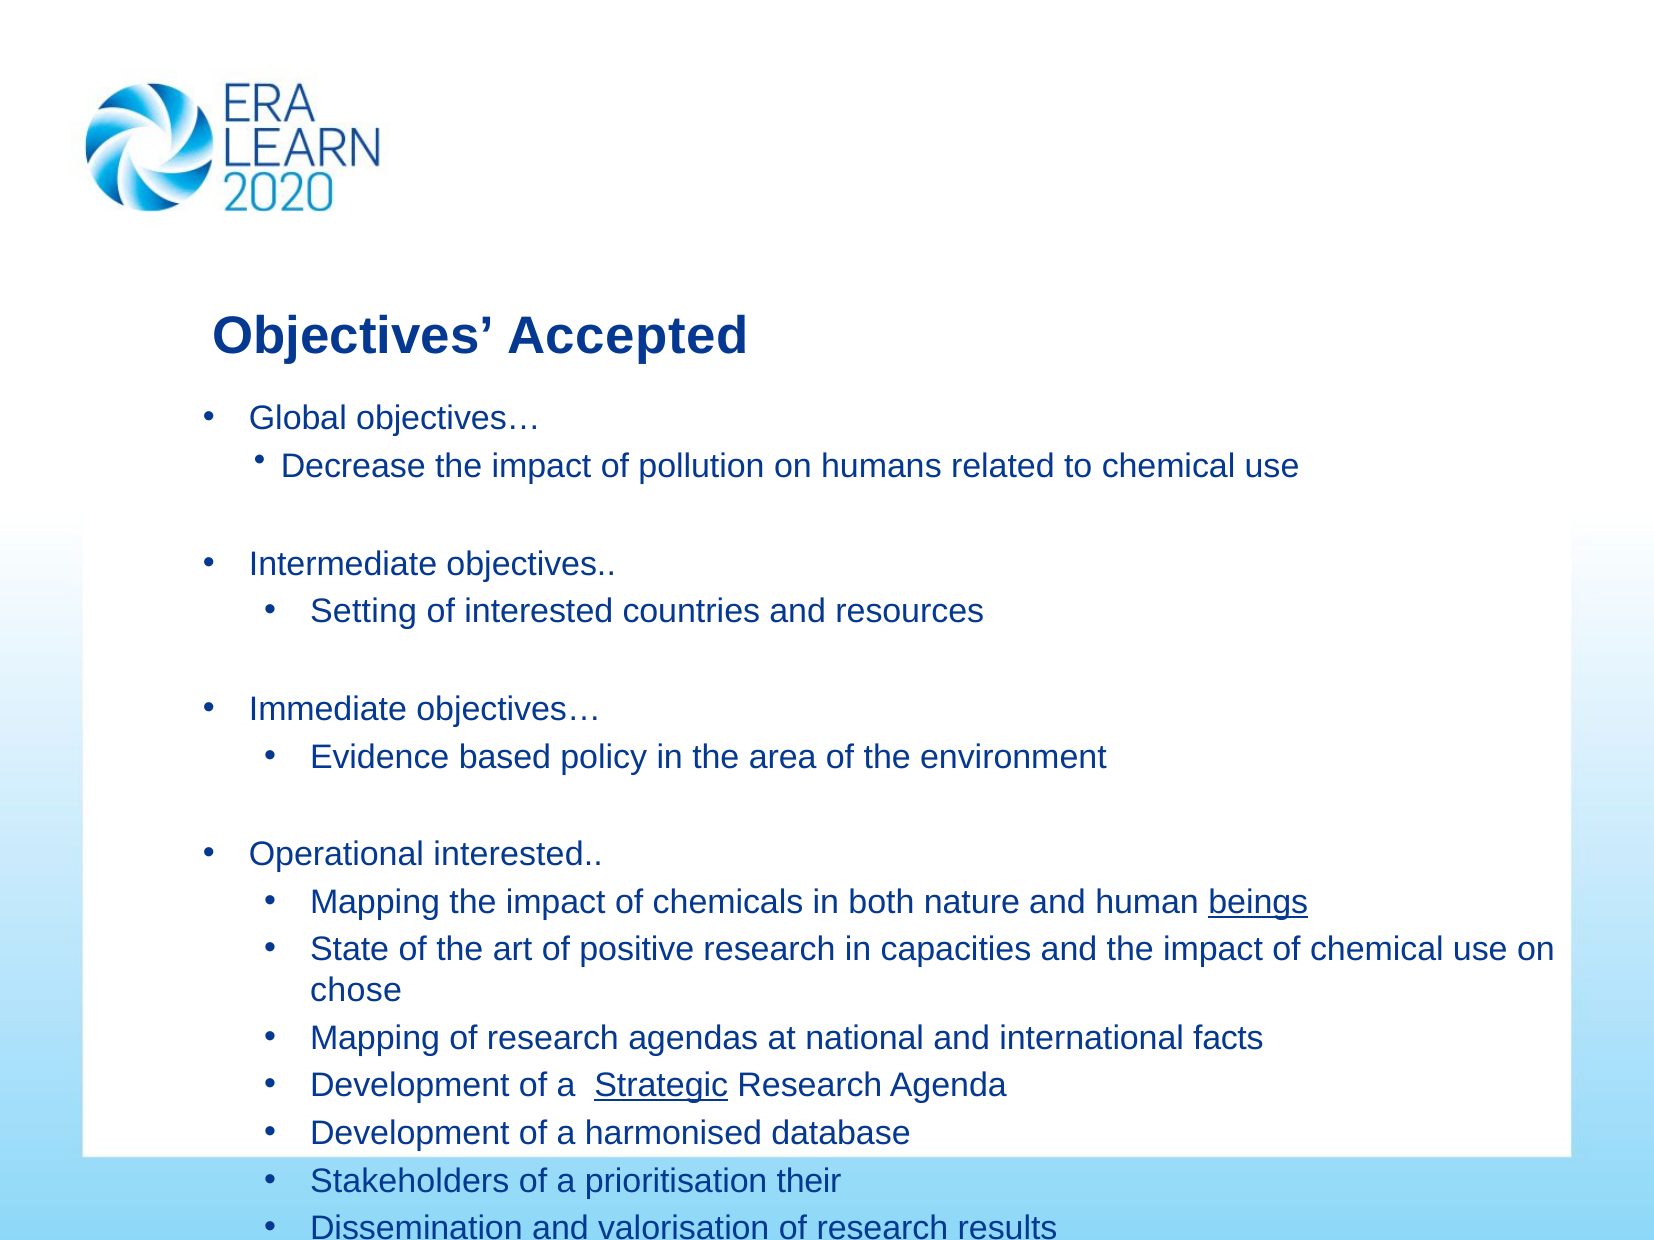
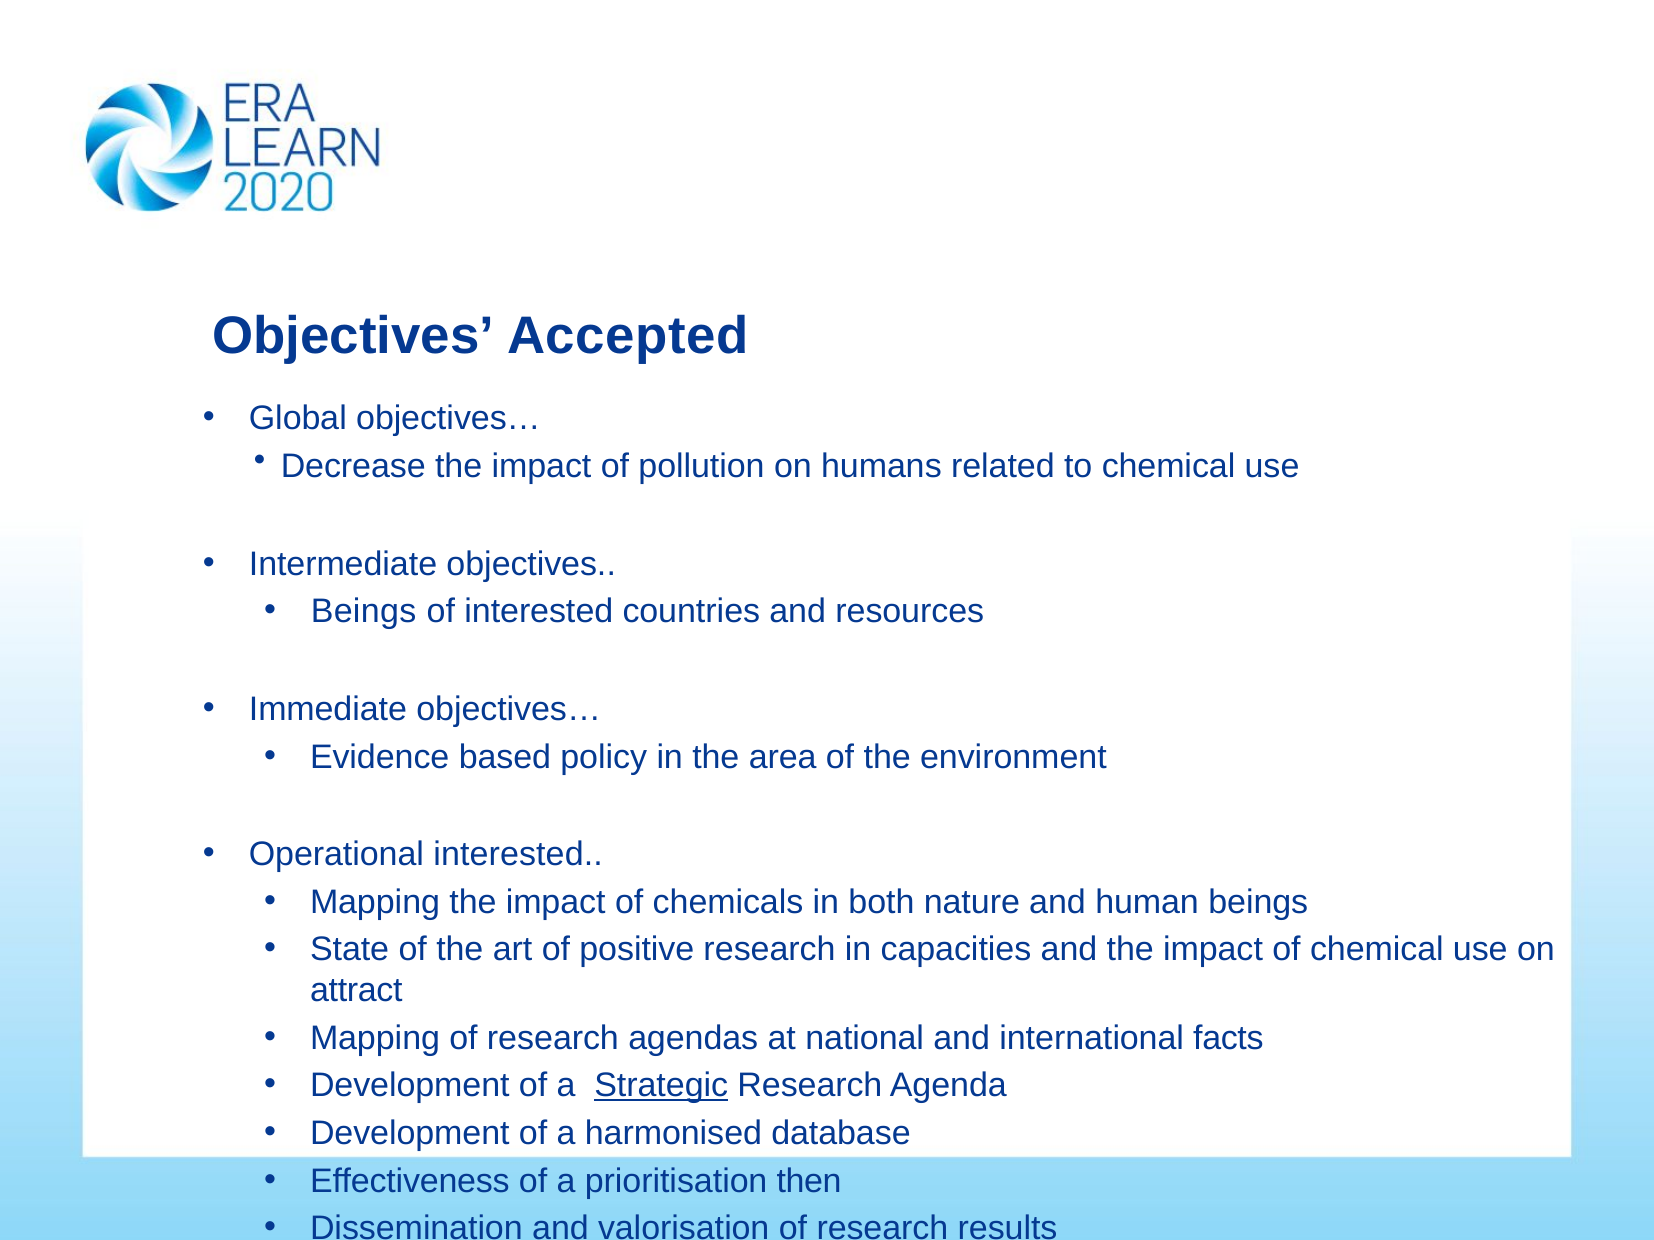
Setting at (364, 612): Setting -> Beings
beings at (1258, 902) underline: present -> none
chose: chose -> attract
Stakeholders: Stakeholders -> Effectiveness
their: their -> then
